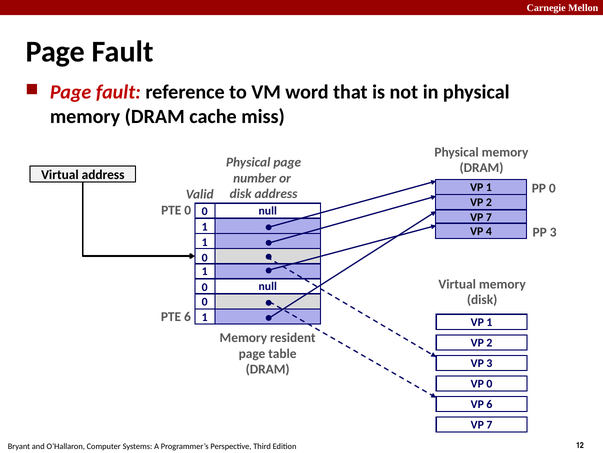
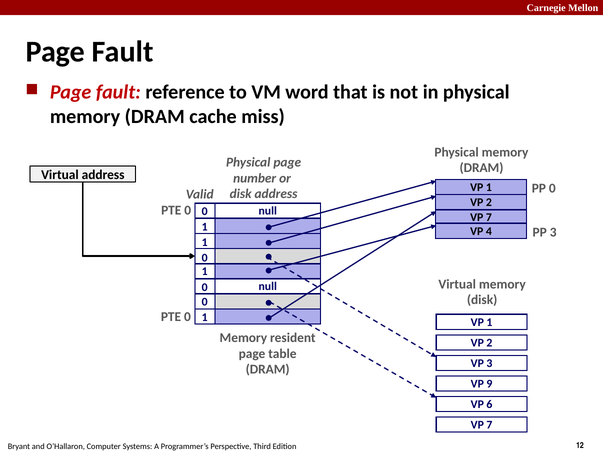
6 at (187, 316): 6 -> 0
VP 0: 0 -> 9
